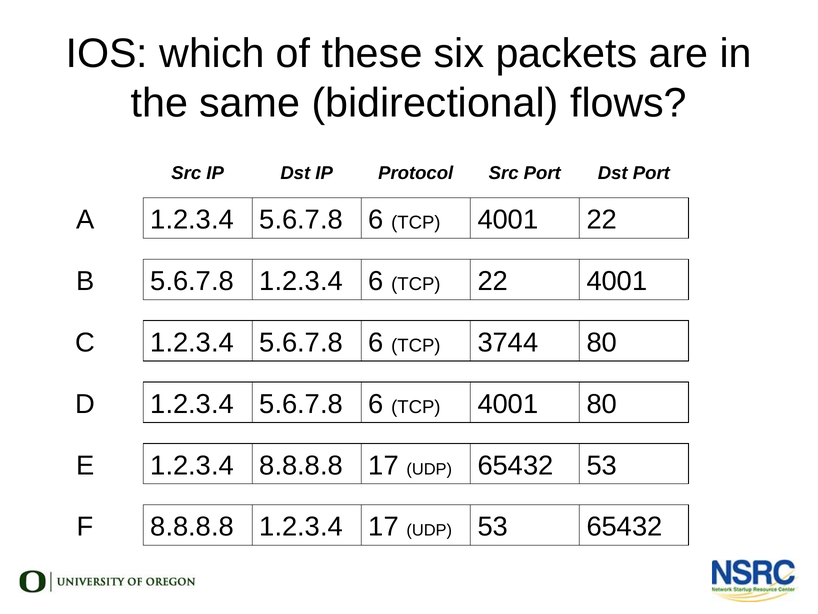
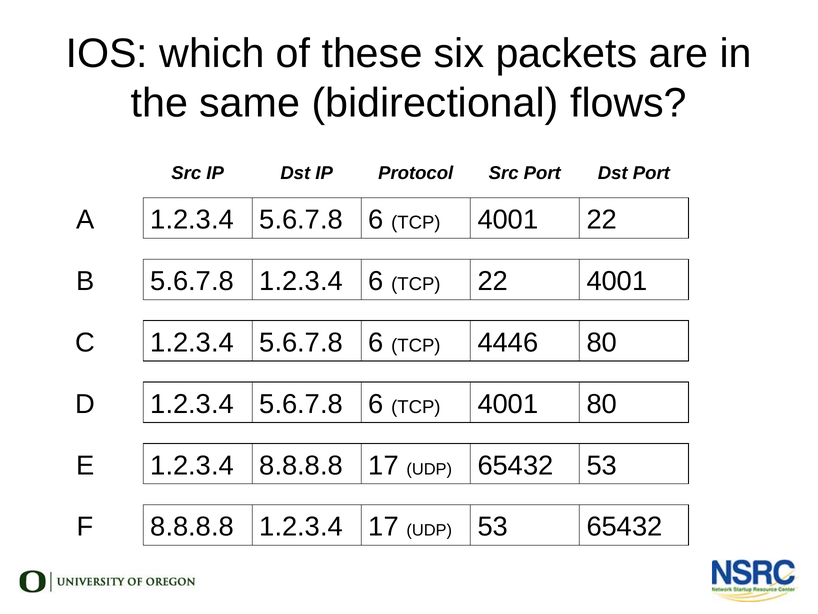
3744: 3744 -> 4446
